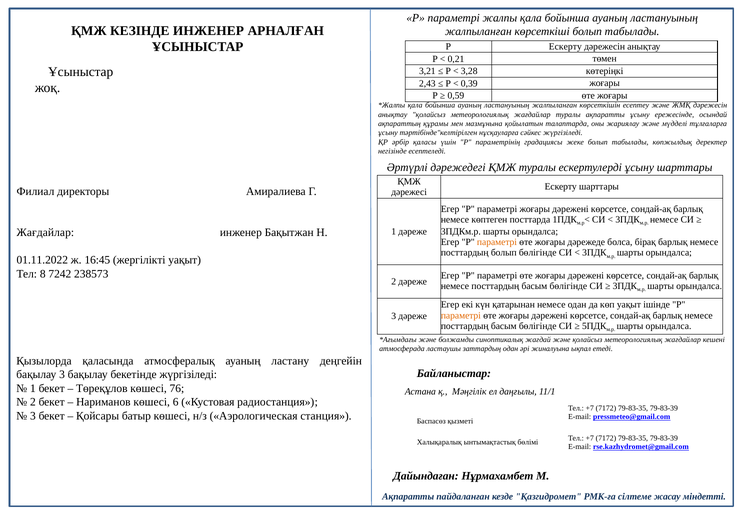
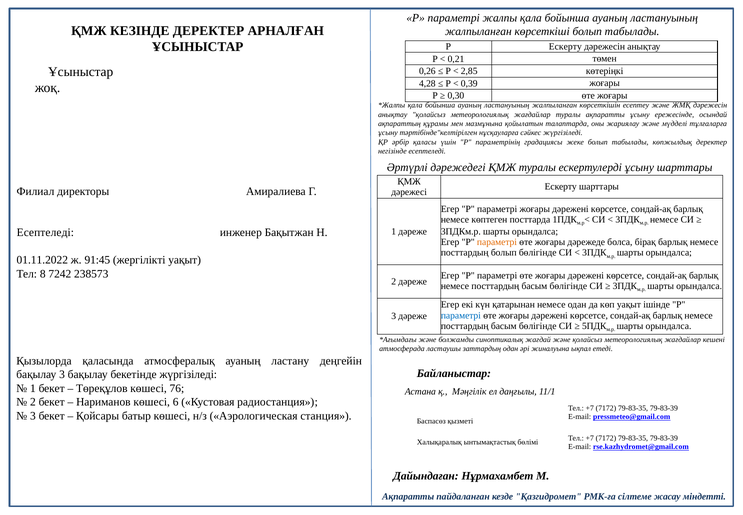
КЕЗІНДЕ ИНЖЕНЕР: ИНЖЕНЕР -> ДЕРЕКТЕР
3,21: 3,21 -> 0,26
3,28: 3,28 -> 2,85
2,43: 2,43 -> 4,28
0,59: 0,59 -> 0,30
Жағдайлар at (45, 232): Жағдайлар -> Есептеледі
16:45: 16:45 -> 91:45
параметрі at (461, 315) colour: orange -> blue
